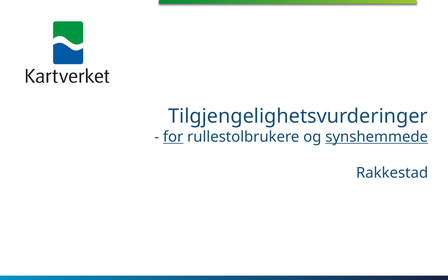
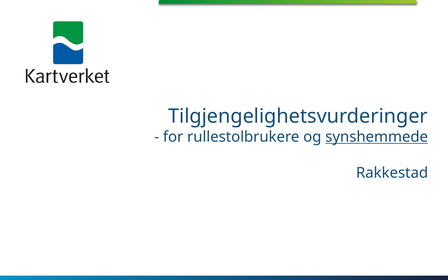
for underline: present -> none
